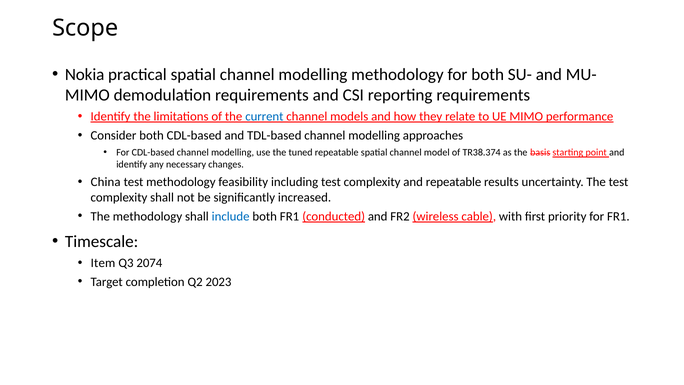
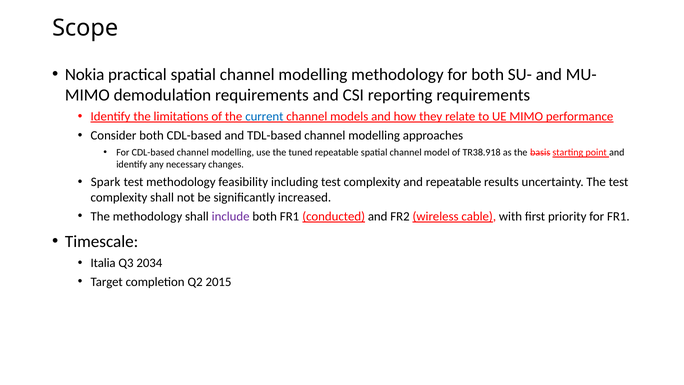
TR38.374: TR38.374 -> TR38.918
China: China -> Spark
include colour: blue -> purple
Item: Item -> Italia
2074: 2074 -> 2034
2023: 2023 -> 2015
